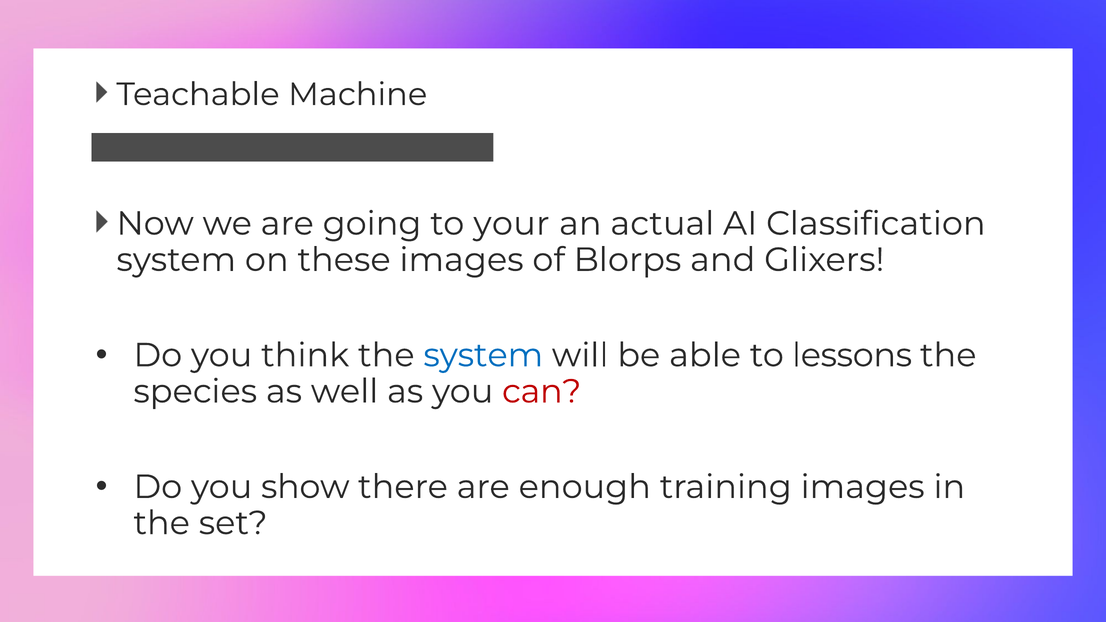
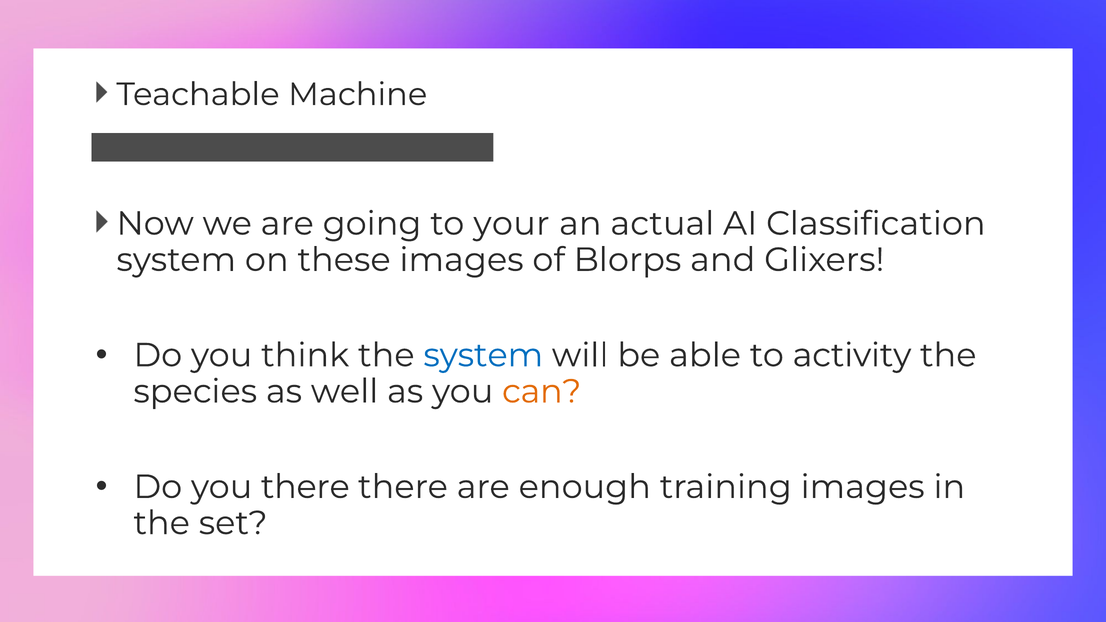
lessons: lessons -> activity
can colour: red -> orange
you show: show -> there
